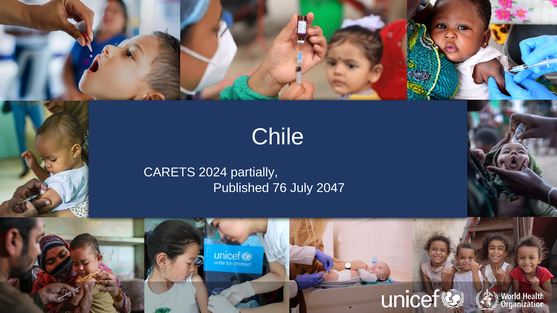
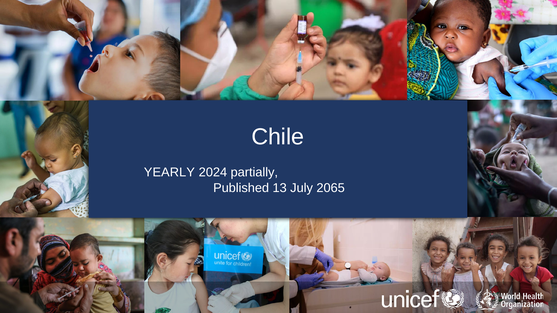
CARETS: CARETS -> YEARLY
76: 76 -> 13
2047: 2047 -> 2065
